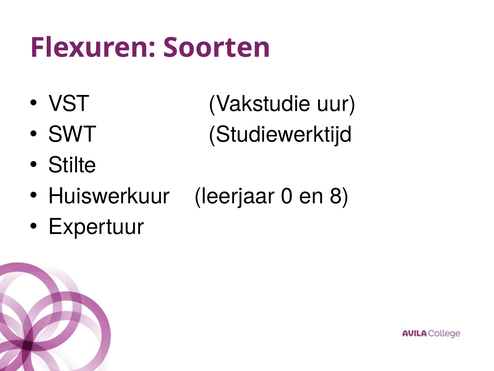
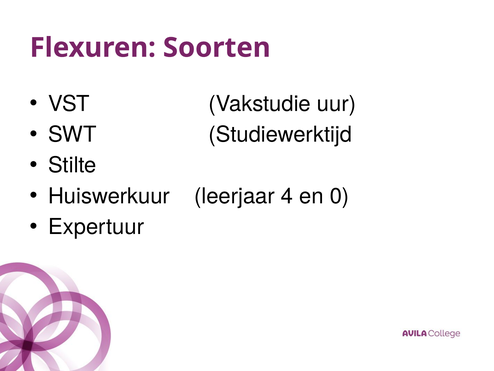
0: 0 -> 4
8: 8 -> 0
